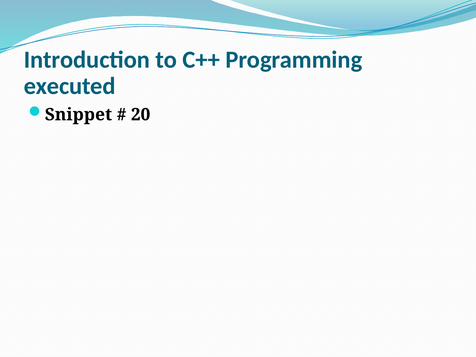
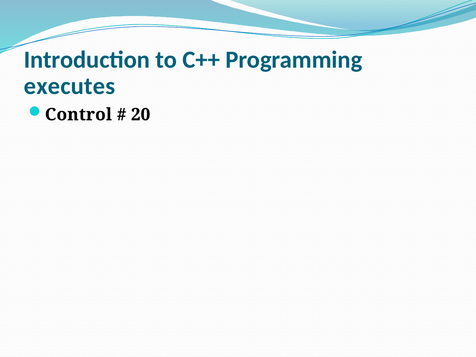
executed: executed -> executes
Snippet: Snippet -> Control
